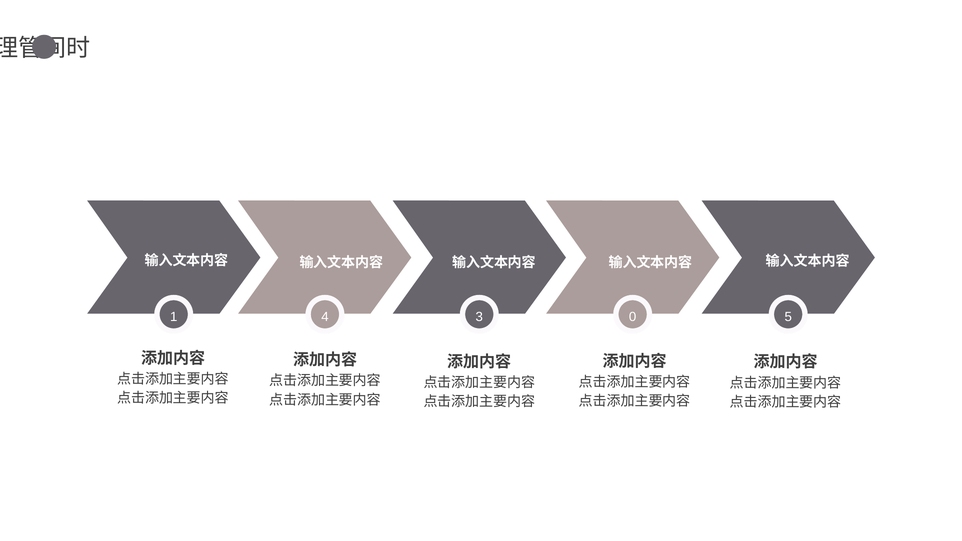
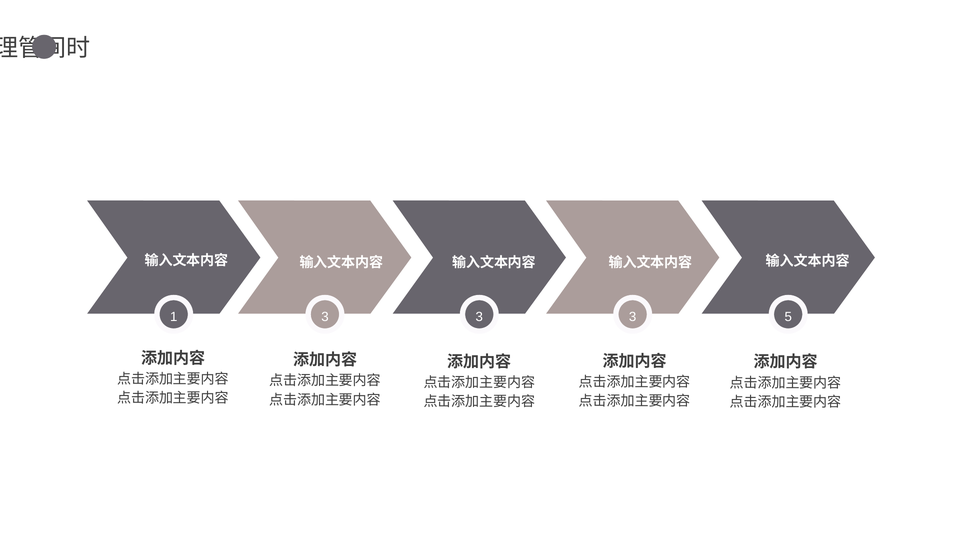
1 4: 4 -> 3
0 at (633, 317): 0 -> 3
